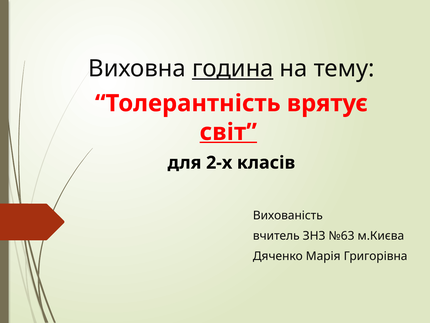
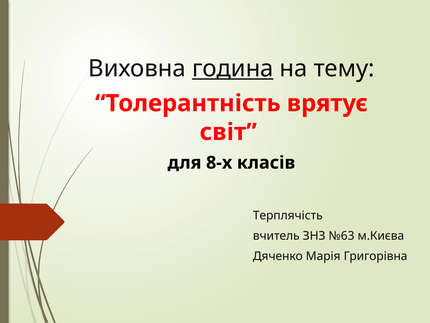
світ underline: present -> none
2-х: 2-х -> 8-х
Вихованість: Вихованість -> Терплячість
